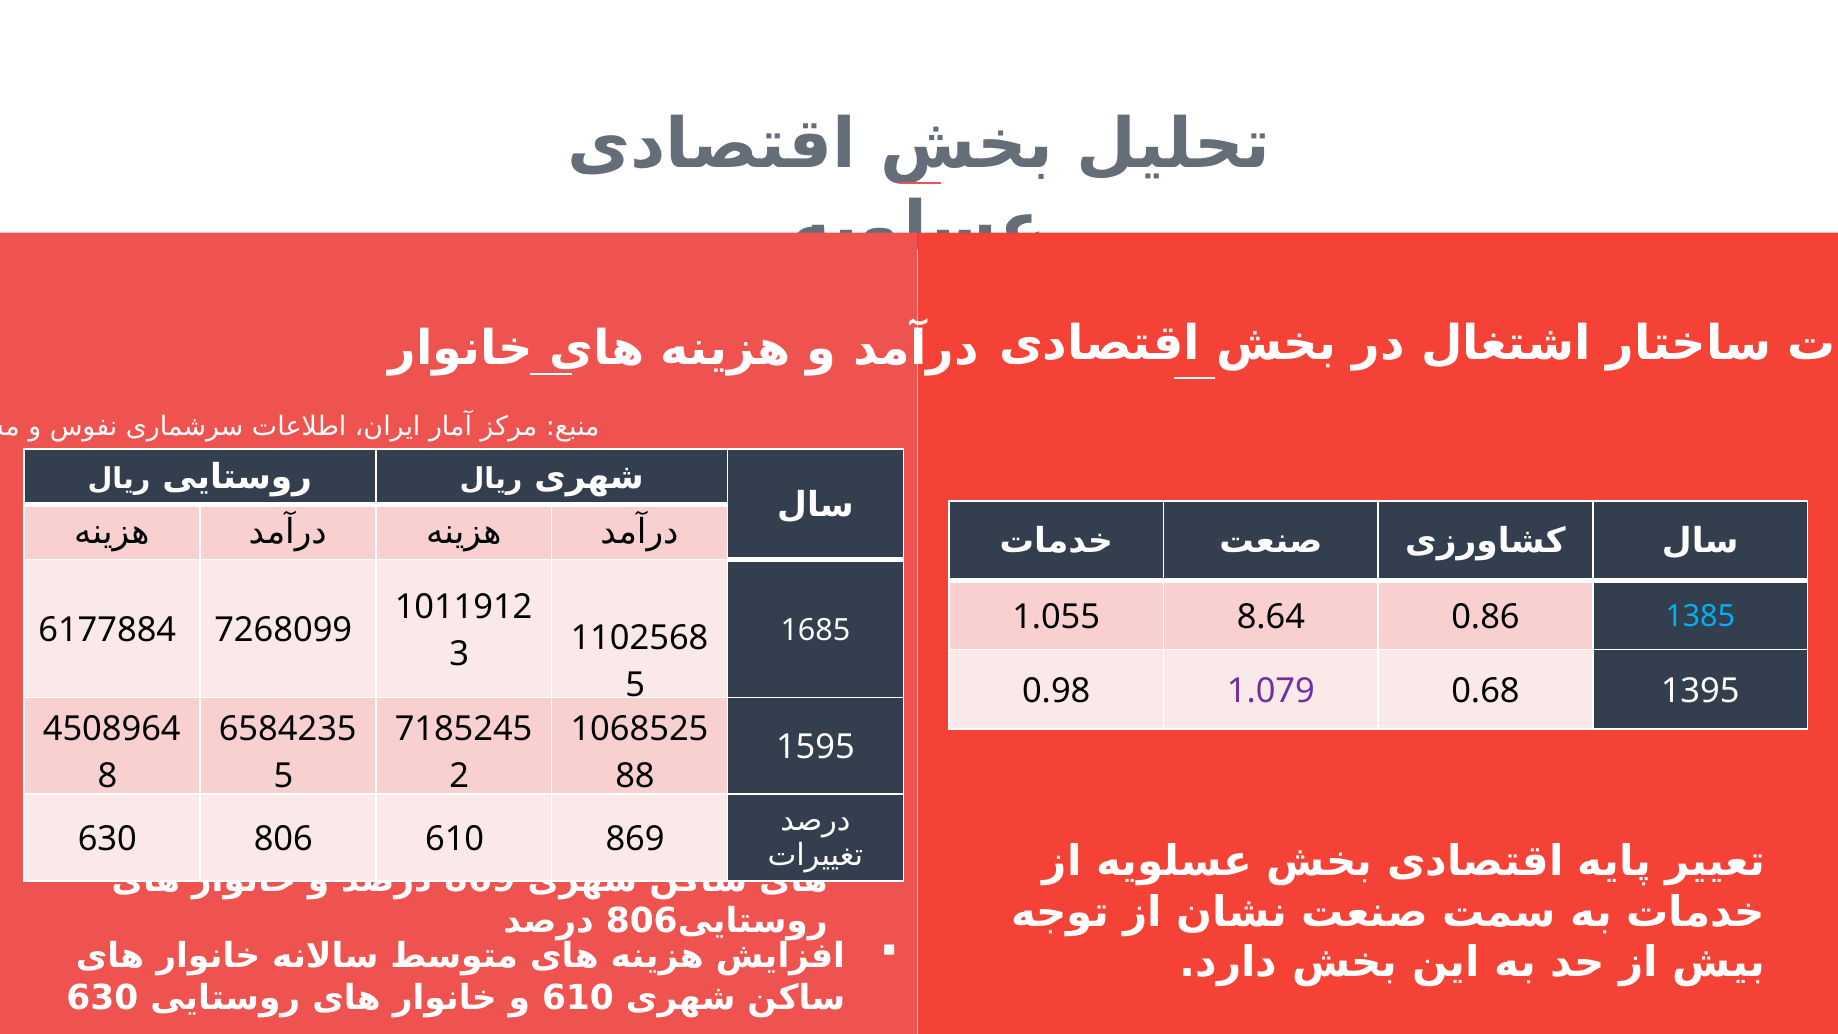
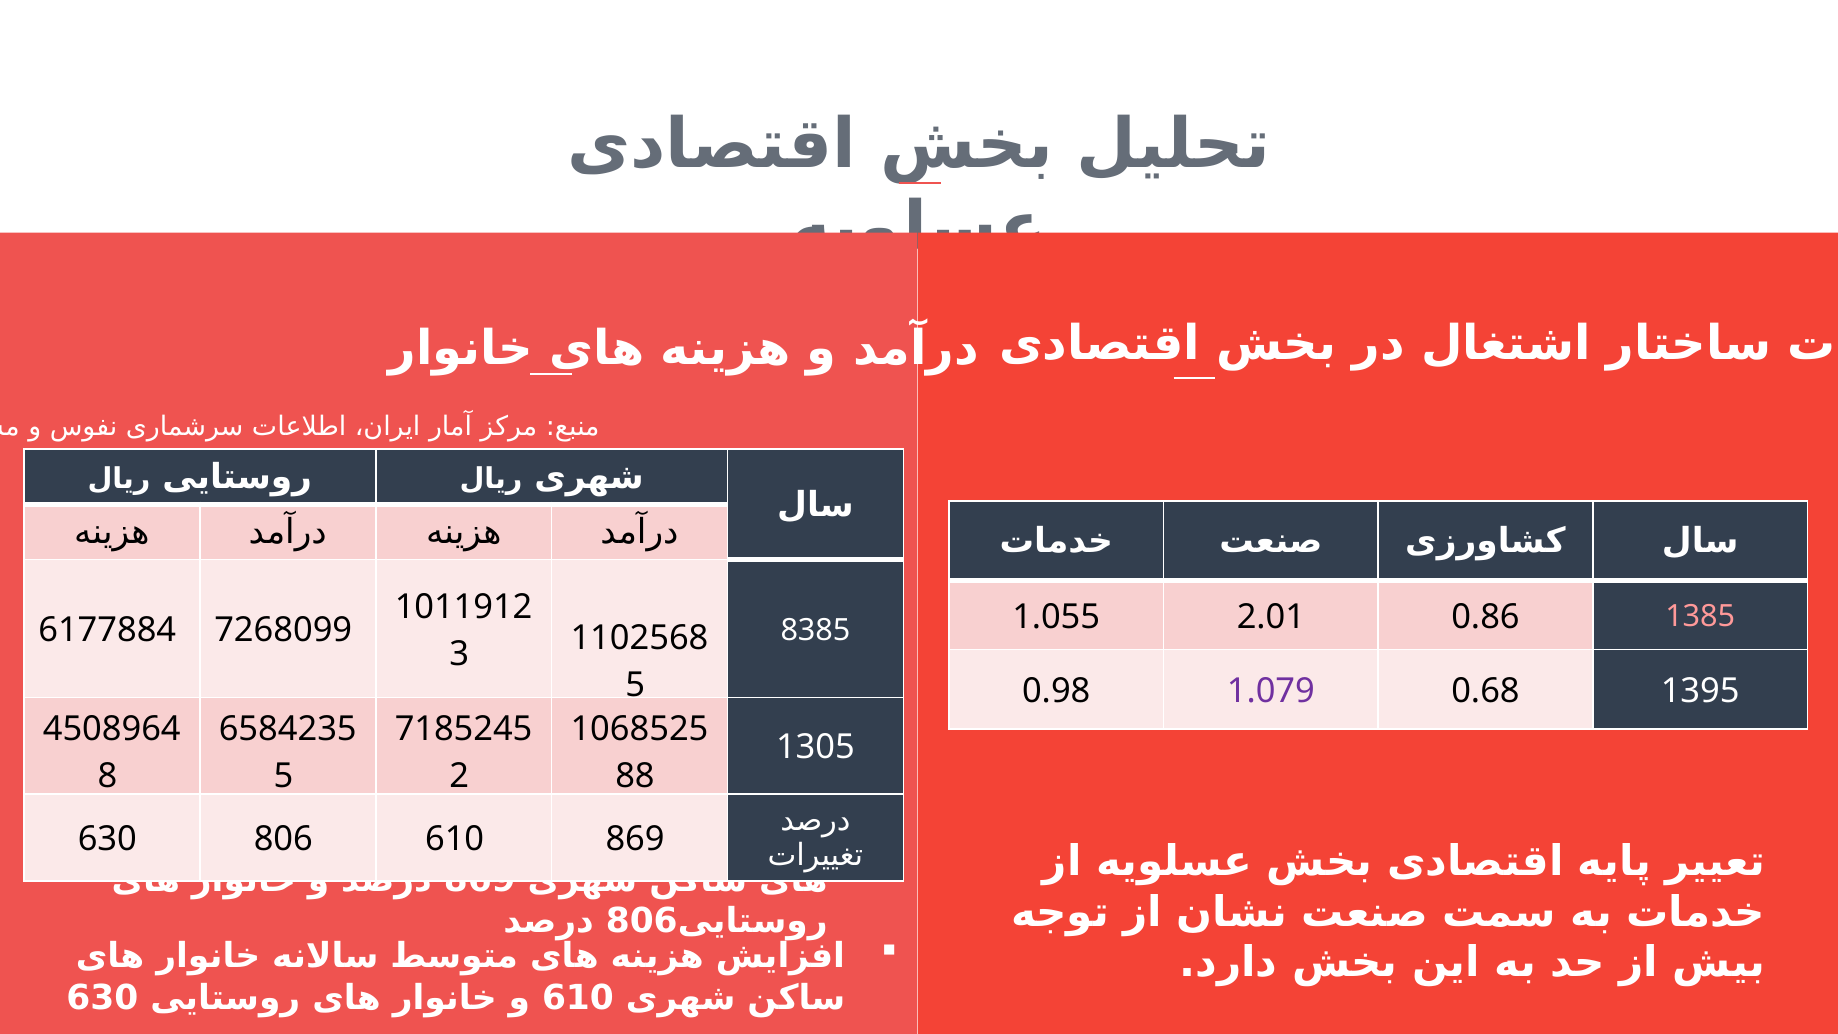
8.64: 8.64 -> 2.01
1385 colour: light blue -> pink
1685: 1685 -> 8385
1595: 1595 -> 1305
